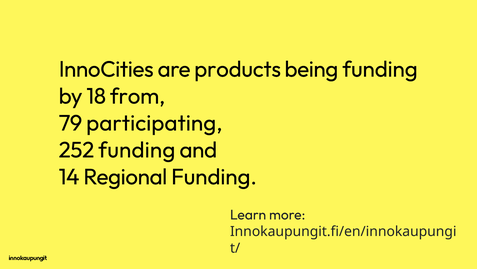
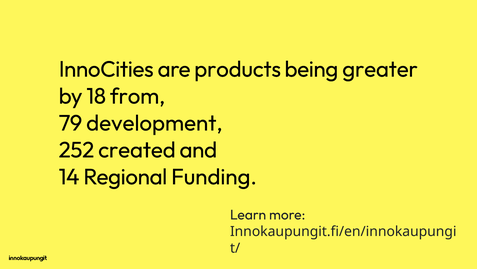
being funding: funding -> greater
participating: participating -> development
252 funding: funding -> created
